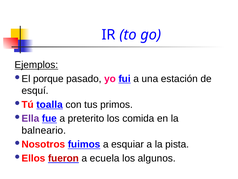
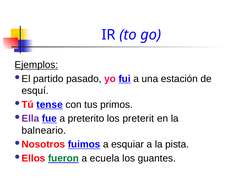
porque: porque -> partido
toalla: toalla -> tense
comida: comida -> preterit
fueron colour: red -> green
algunos: algunos -> guantes
